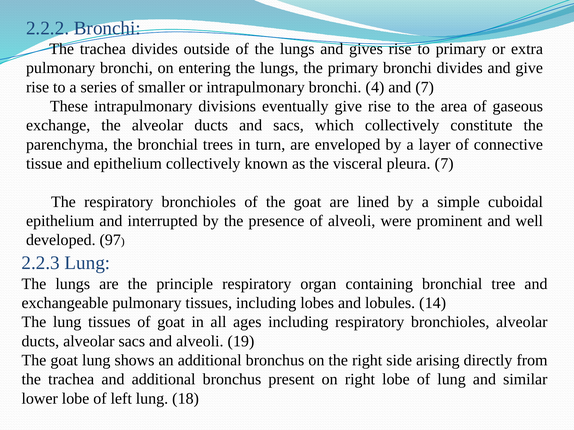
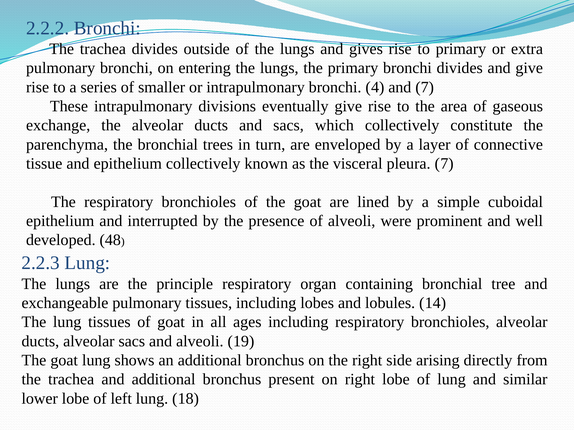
97: 97 -> 48
